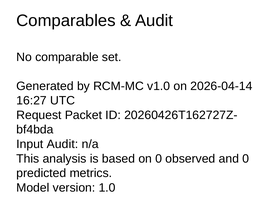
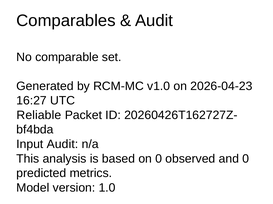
2026-04-14: 2026-04-14 -> 2026-04-23
Request: Request -> Reliable
